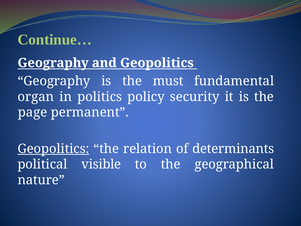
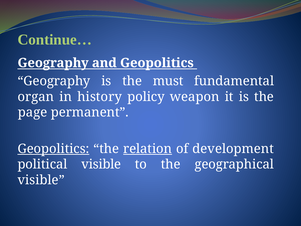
politics: politics -> history
security: security -> weapon
relation underline: none -> present
determinants: determinants -> development
nature at (41, 180): nature -> visible
